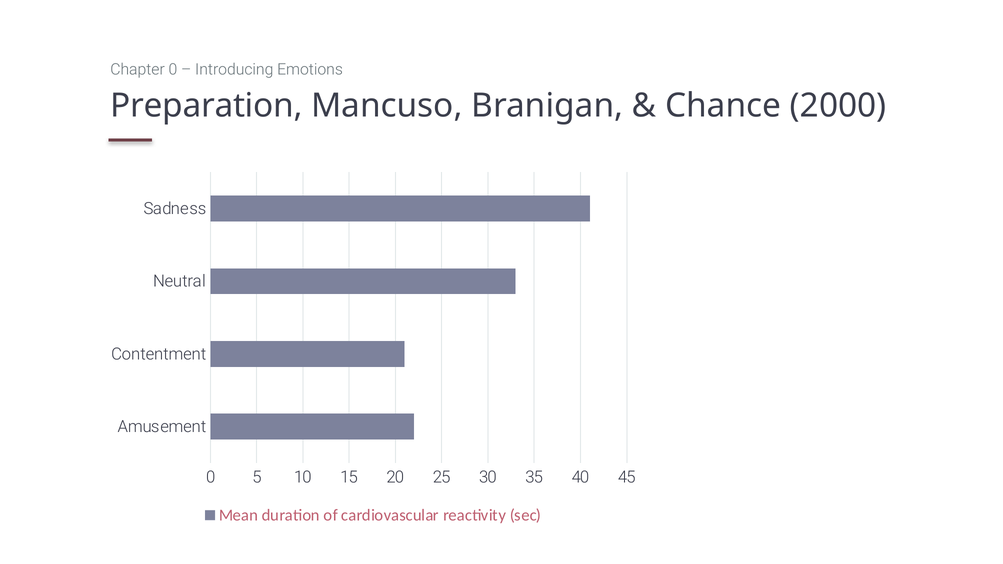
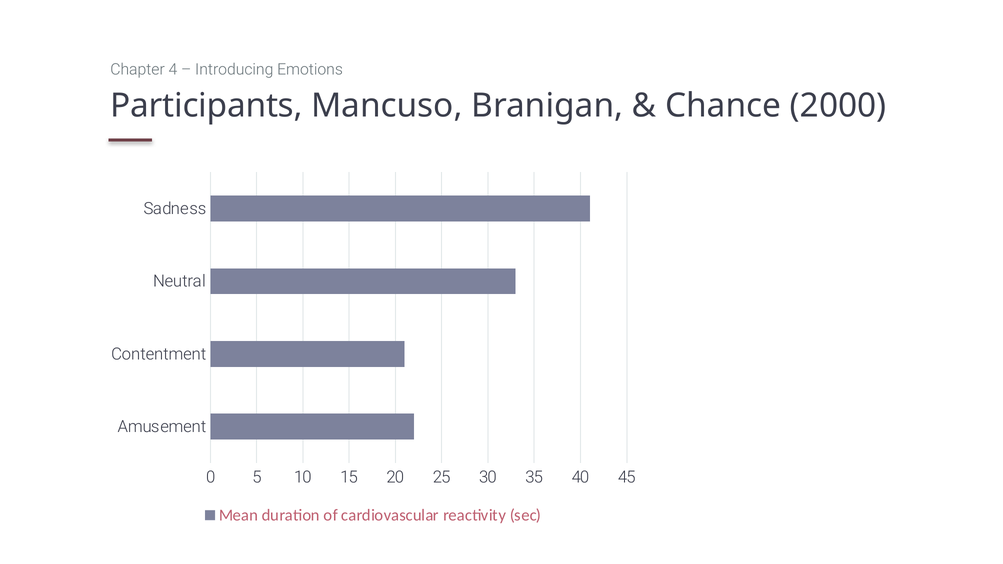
Chapter 0: 0 -> 4
Preparation: Preparation -> Participants
